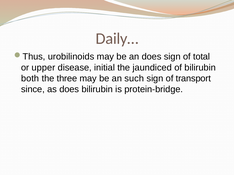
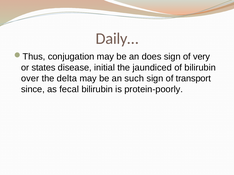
urobilinoids: urobilinoids -> conjugation
total: total -> very
upper: upper -> states
both: both -> over
three: three -> delta
as does: does -> fecal
protein-bridge: protein-bridge -> protein-poorly
